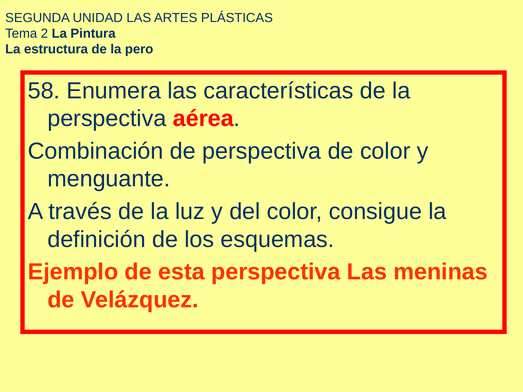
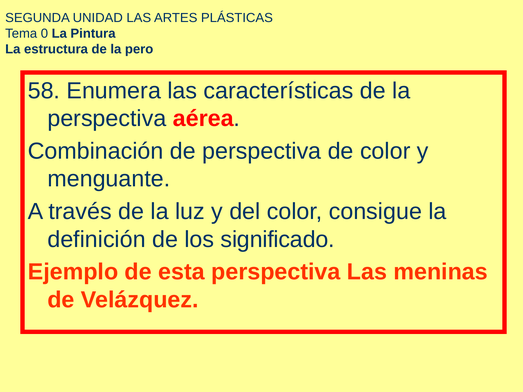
2: 2 -> 0
esquemas: esquemas -> significado
